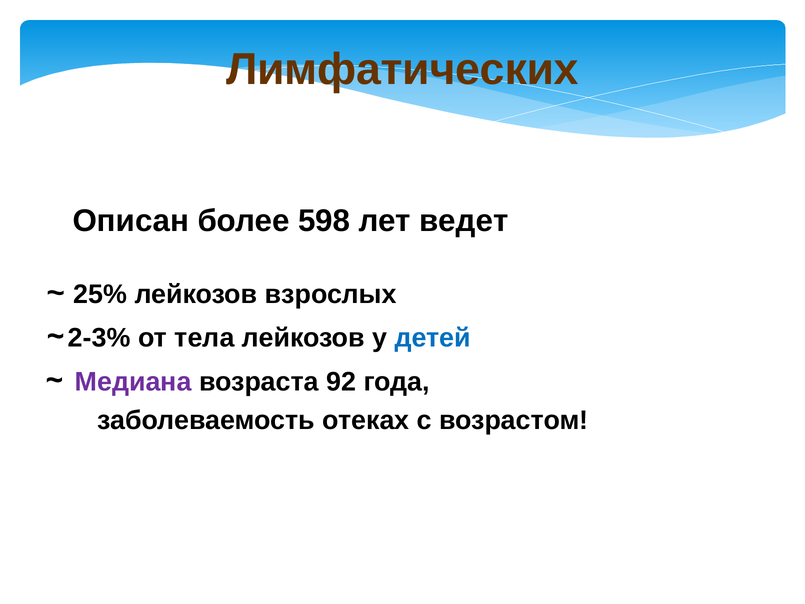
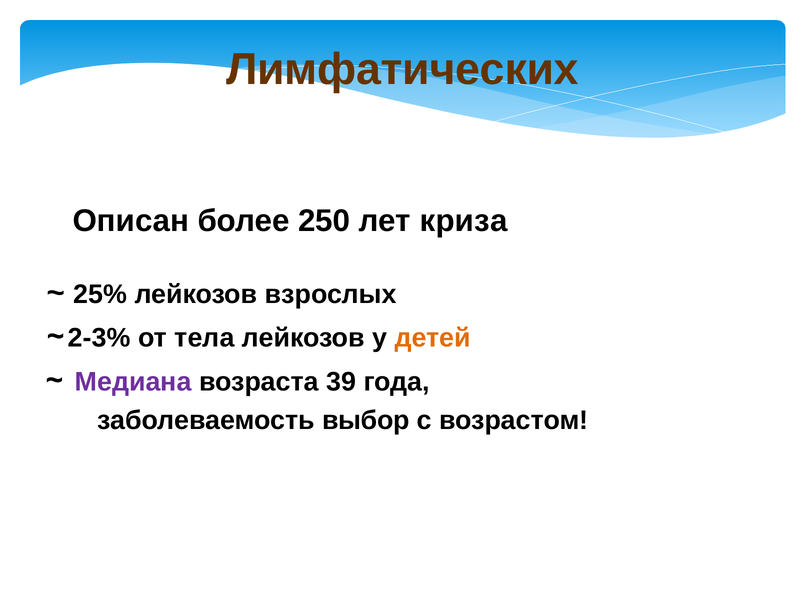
598: 598 -> 250
ведет: ведет -> криза
детей colour: blue -> orange
92: 92 -> 39
отеках: отеках -> выбор
